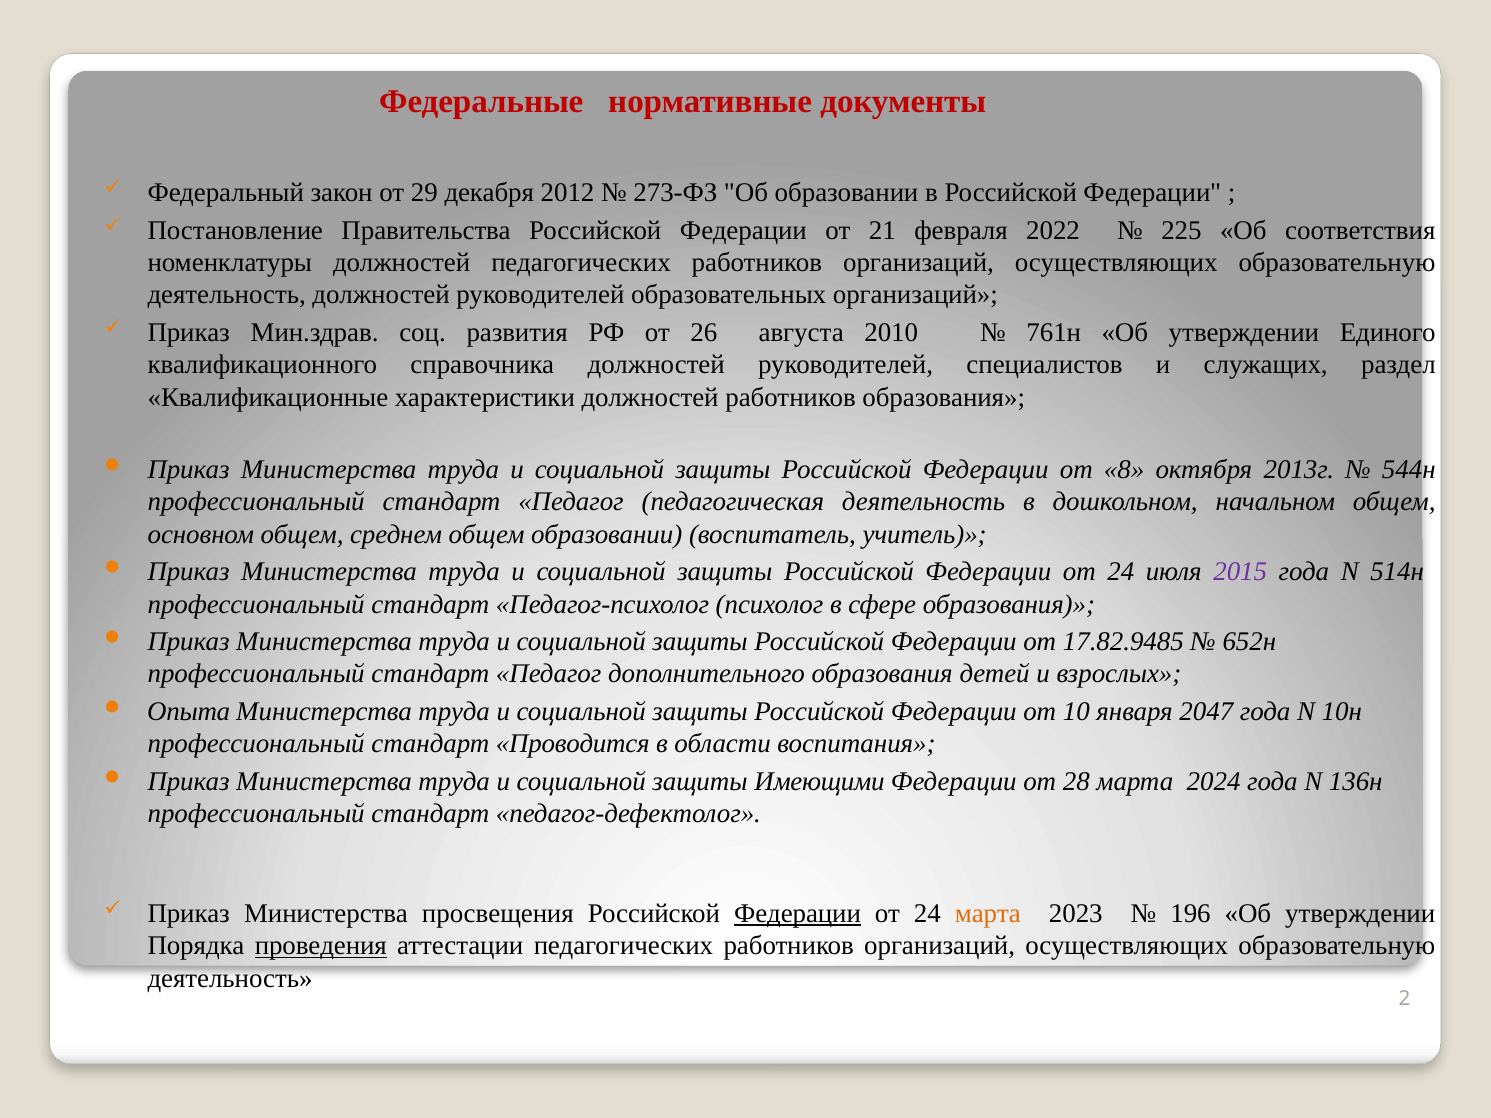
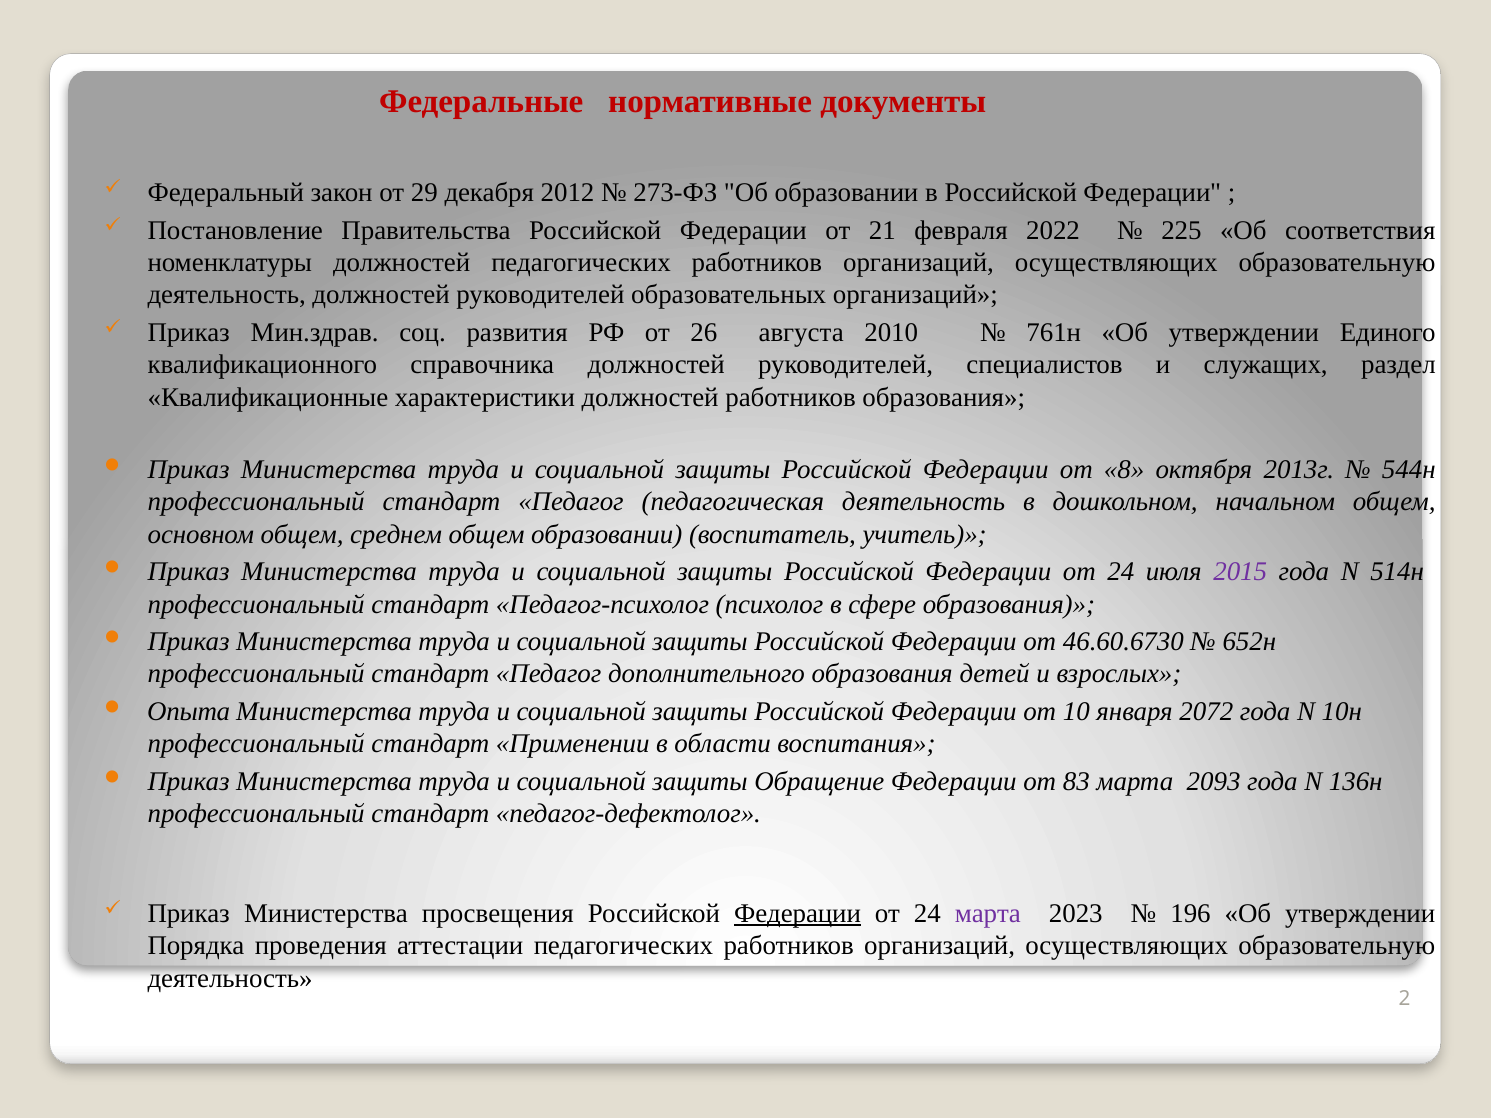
17.82.9485: 17.82.9485 -> 46.60.6730
2047: 2047 -> 2072
Проводится: Проводится -> Применении
Имеющими: Имеющими -> Обращение
28: 28 -> 83
2024: 2024 -> 2093
марта at (988, 914) colour: orange -> purple
проведения underline: present -> none
